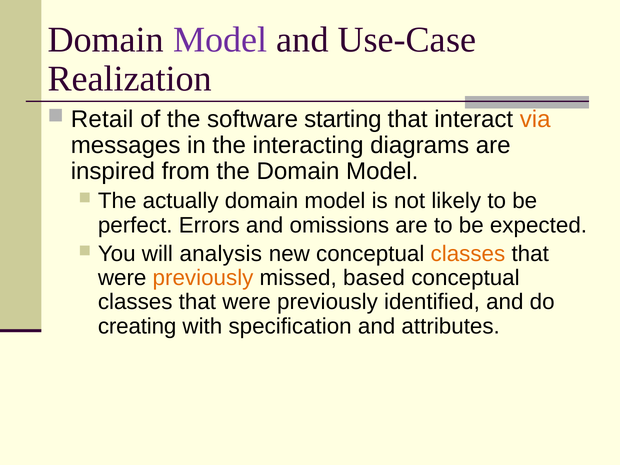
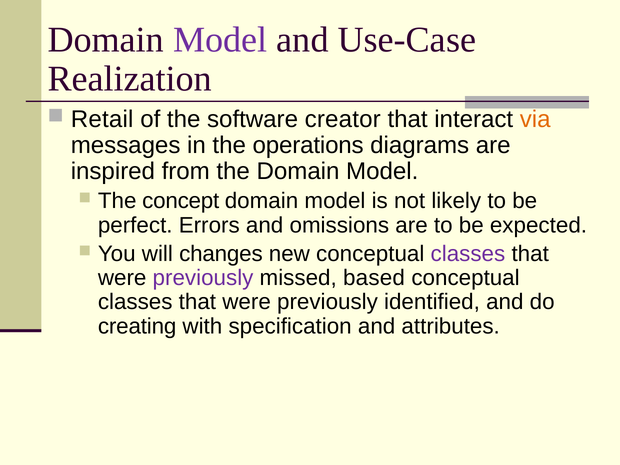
starting: starting -> creator
interacting: interacting -> operations
actually: actually -> concept
analysis: analysis -> changes
classes at (468, 254) colour: orange -> purple
previously at (203, 278) colour: orange -> purple
